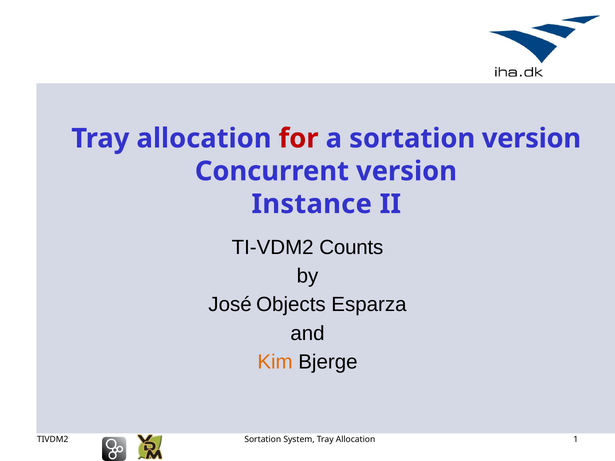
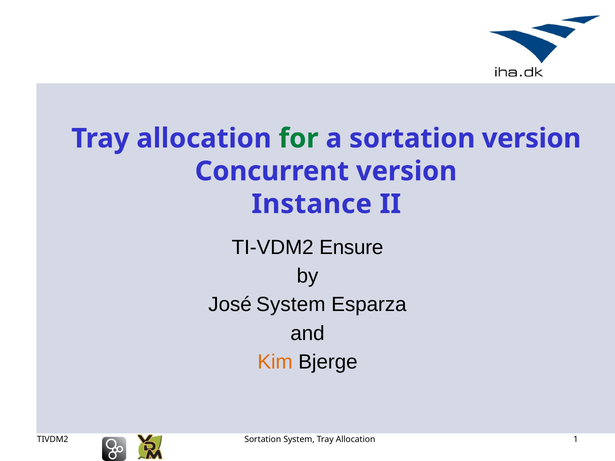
for colour: red -> green
Counts: Counts -> Ensure
José Objects: Objects -> System
